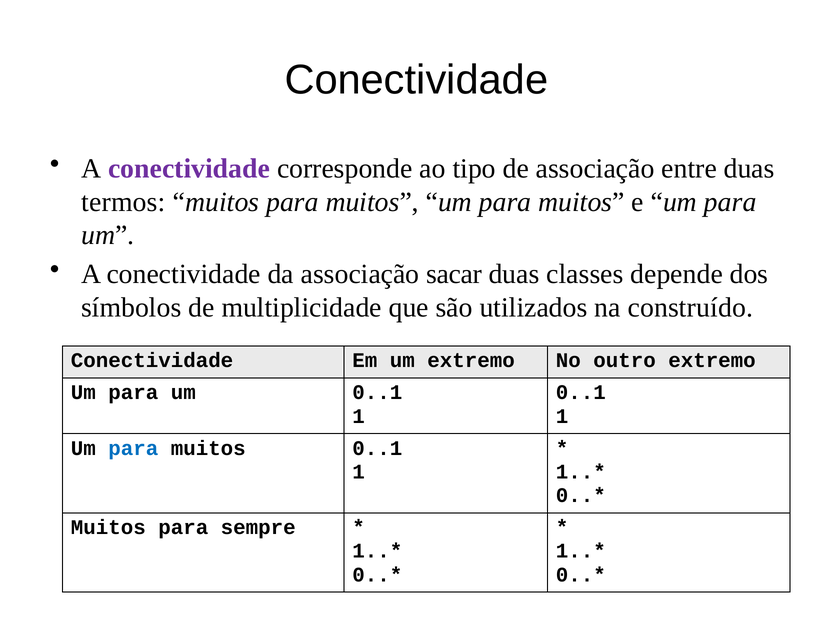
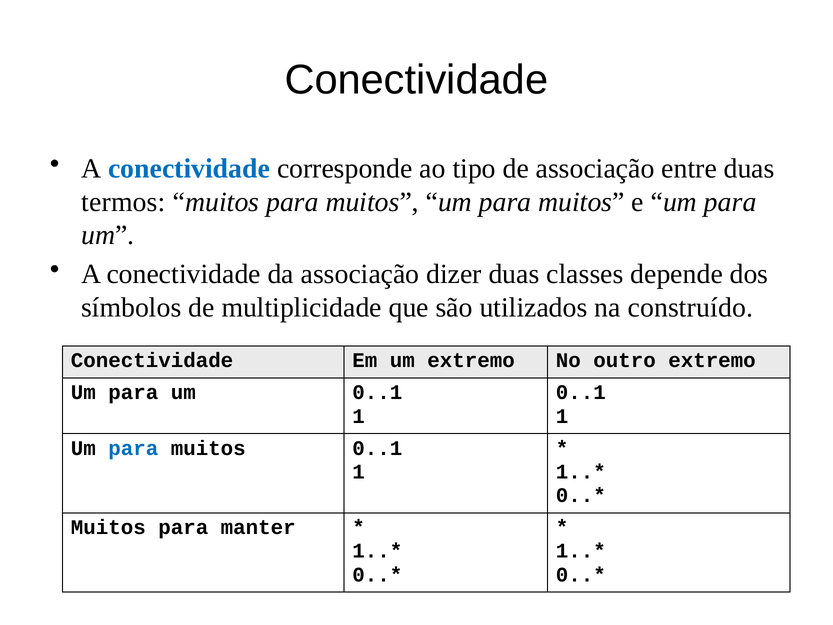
conectividade at (189, 169) colour: purple -> blue
sacar: sacar -> dizer
sempre: sempre -> manter
